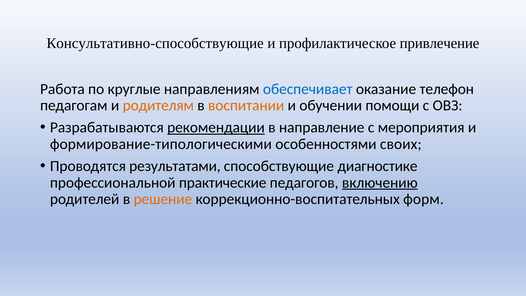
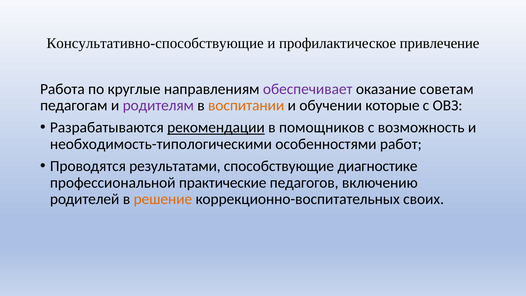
обеспечивает colour: blue -> purple
телефон: телефон -> советам
родителям colour: orange -> purple
помощи: помощи -> которые
направление: направление -> помощников
мероприятия: мероприятия -> возможность
формирование-типологическими: формирование-типологическими -> необходимость-типологическими
своих: своих -> работ
включению underline: present -> none
форм: форм -> своих
